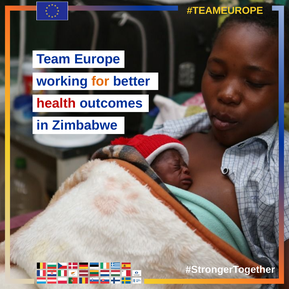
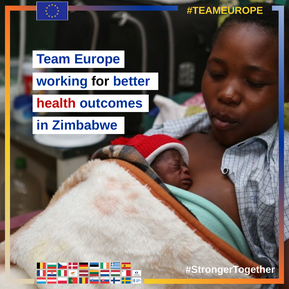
for colour: orange -> black
